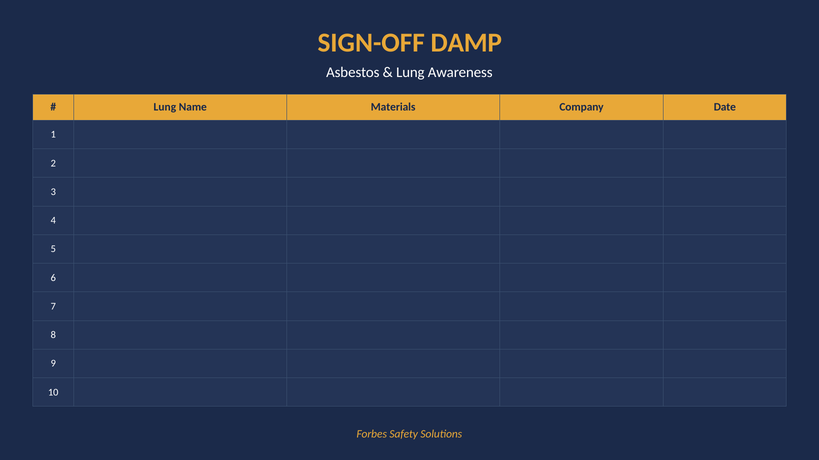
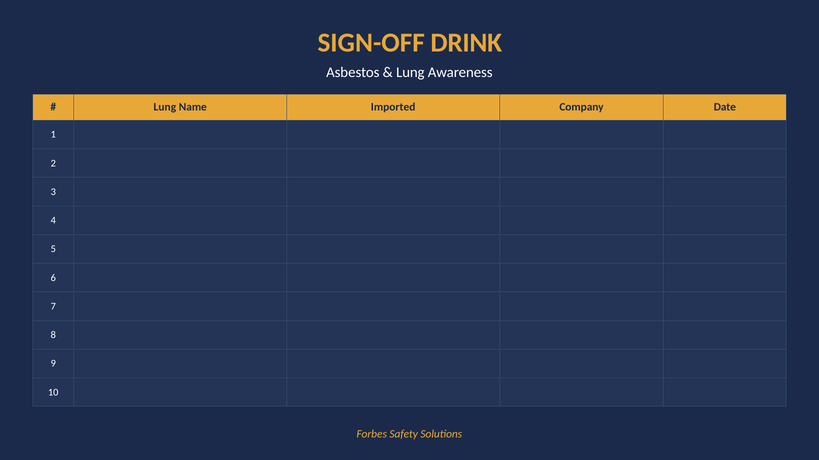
DAMP: DAMP -> DRINK
Materials: Materials -> Imported
